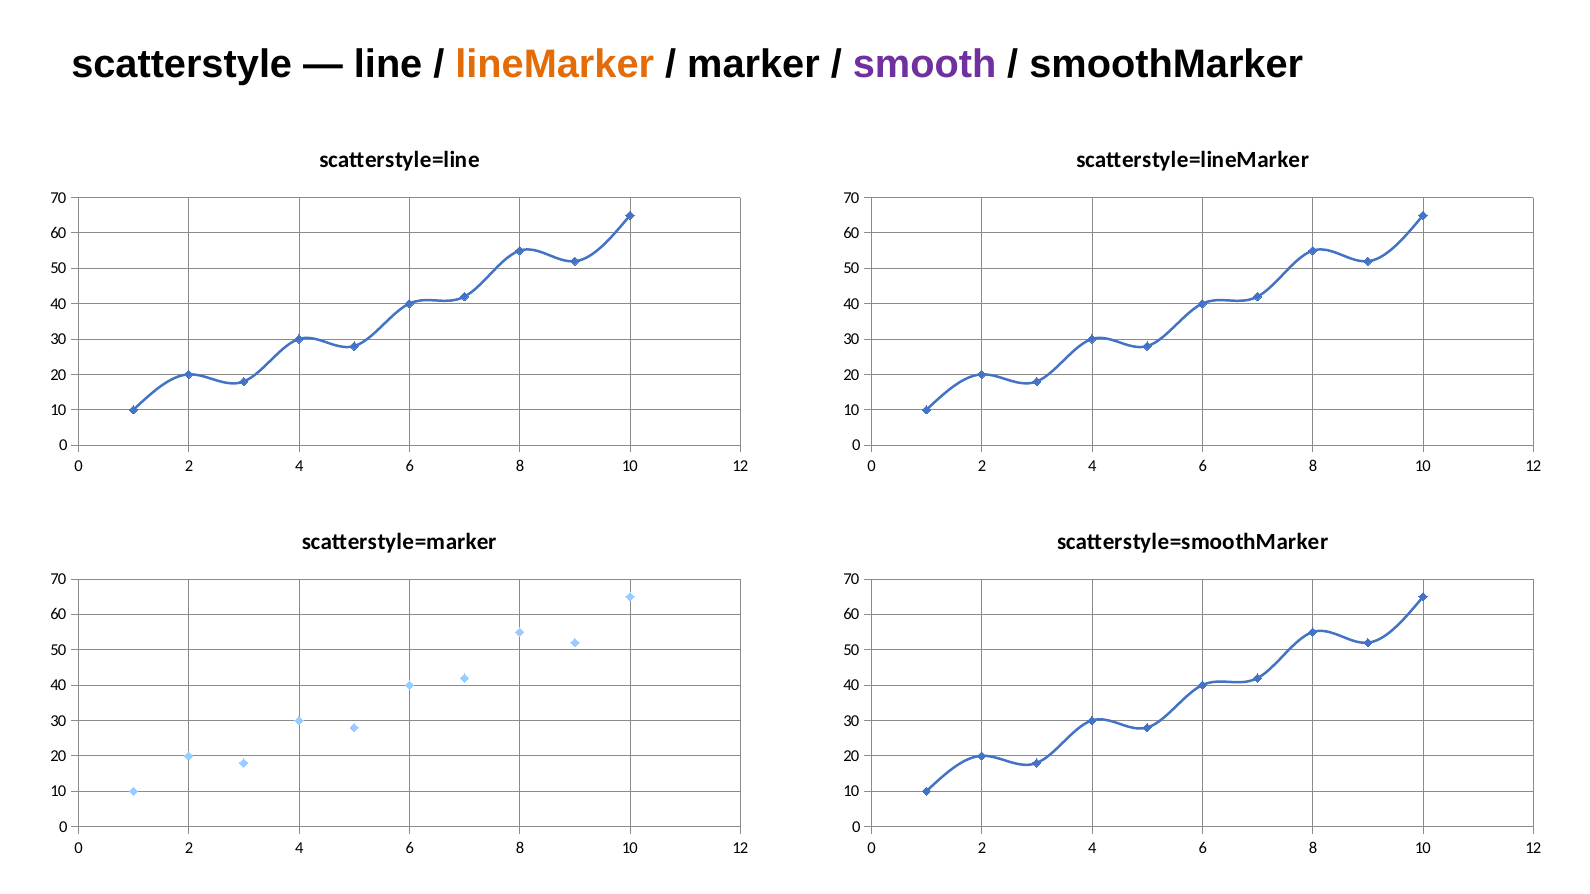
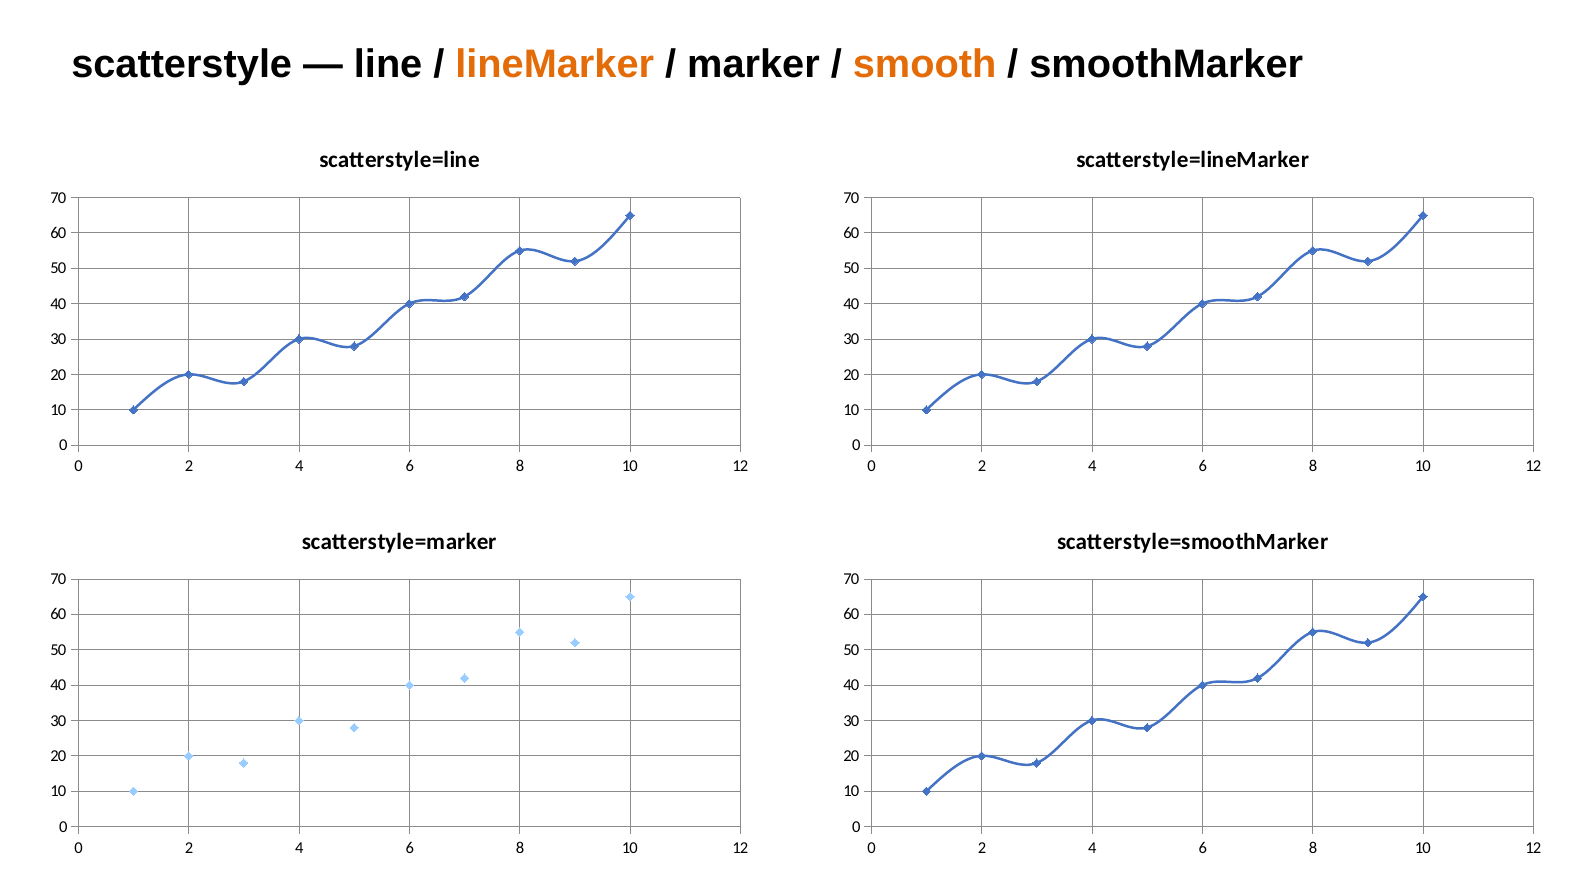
smooth colour: purple -> orange
